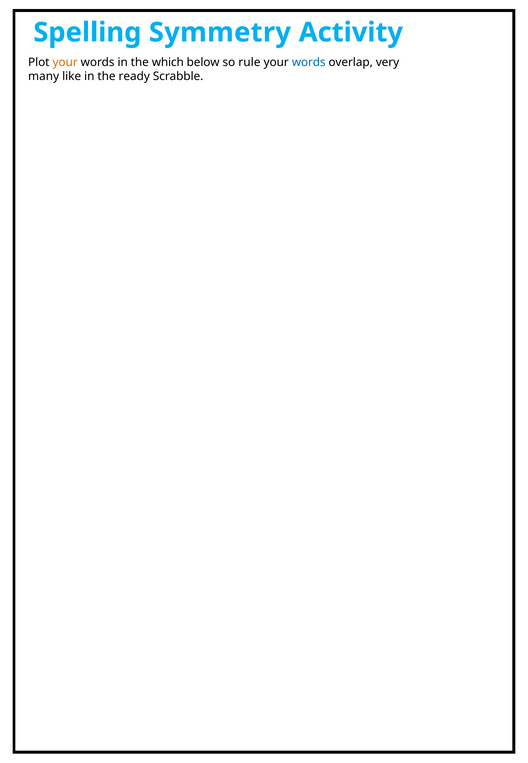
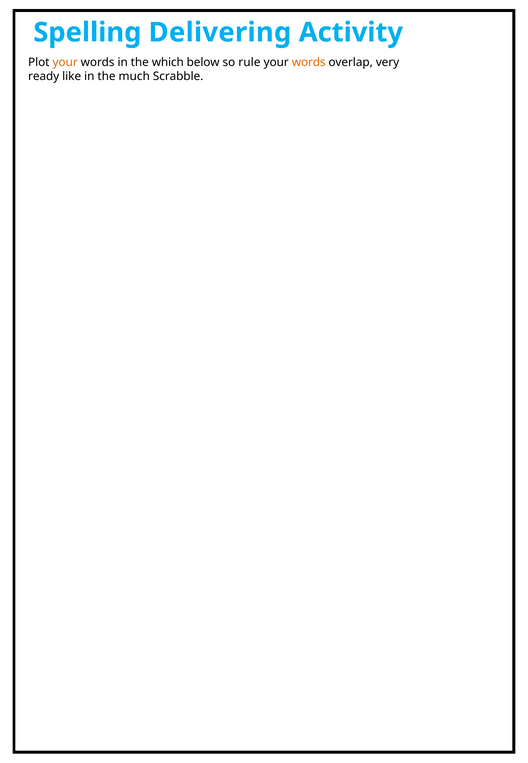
Symmetry: Symmetry -> Delivering
words at (309, 62) colour: blue -> orange
many: many -> ready
ready: ready -> much
